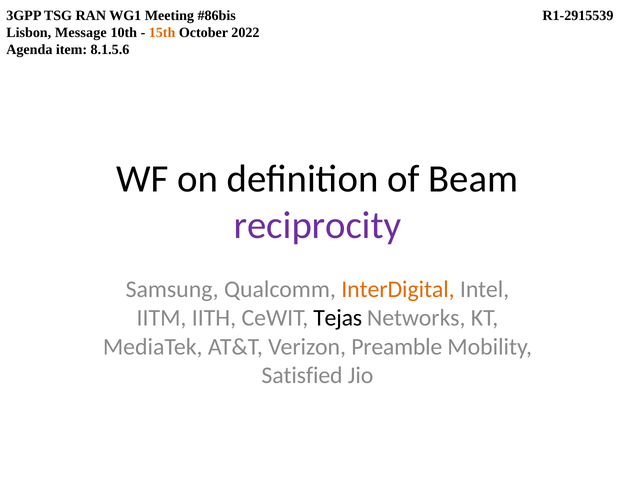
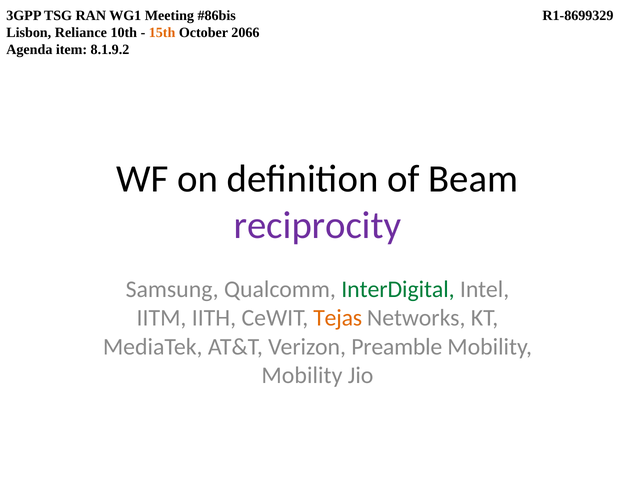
R1-2915539: R1-2915539 -> R1-8699329
Message: Message -> Reliance
2022: 2022 -> 2066
8.1.5.6: 8.1.5.6 -> 8.1.9.2
InterDigital colour: orange -> green
Tejas colour: black -> orange
Satisfied at (302, 375): Satisfied -> Mobility
